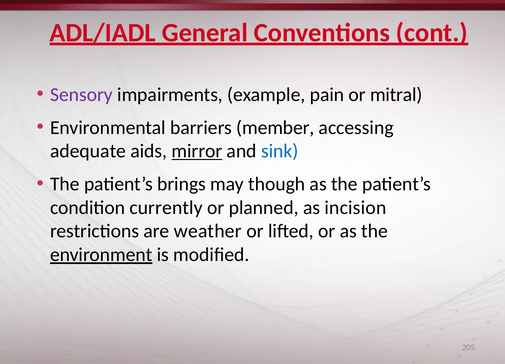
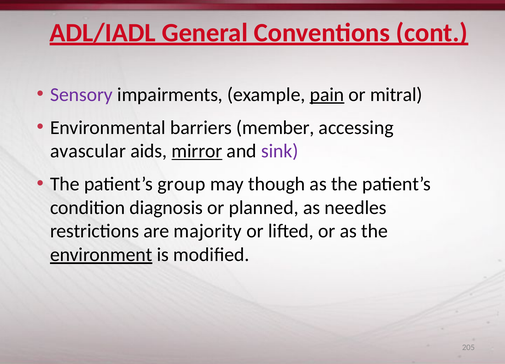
pain underline: none -> present
adequate: adequate -> avascular
sink colour: blue -> purple
brings: brings -> group
currently: currently -> diagnosis
incision: incision -> needles
weather: weather -> majority
